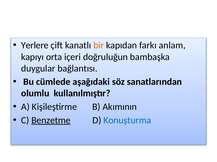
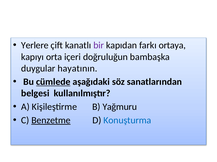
bir colour: orange -> purple
anlam: anlam -> ortaya
bağlantısı: bağlantısı -> hayatının
cümlede underline: none -> present
olumlu: olumlu -> belgesi
Akımının: Akımının -> Yağmuru
